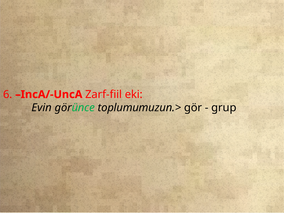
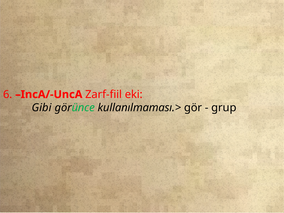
Evin: Evin -> Gibi
toplumumuzun.>: toplumumuzun.> -> kullanılmaması.>
